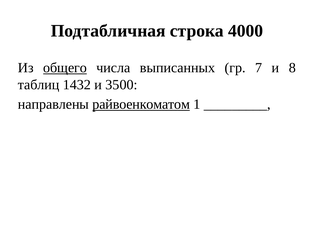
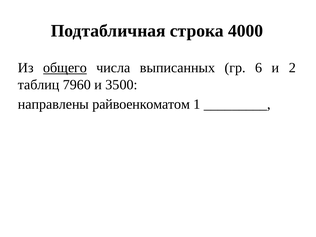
7: 7 -> 6
8: 8 -> 2
1432: 1432 -> 7960
райвоенкоматом underline: present -> none
